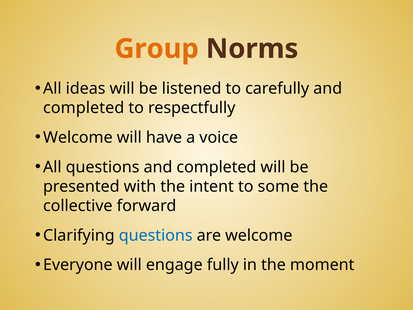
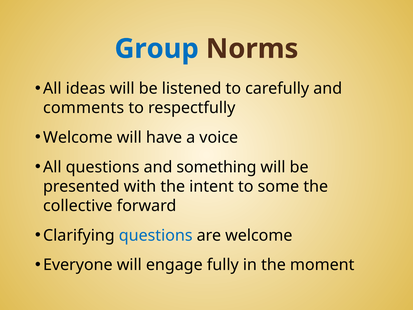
Group colour: orange -> blue
completed at (84, 108): completed -> comments
questions and completed: completed -> something
